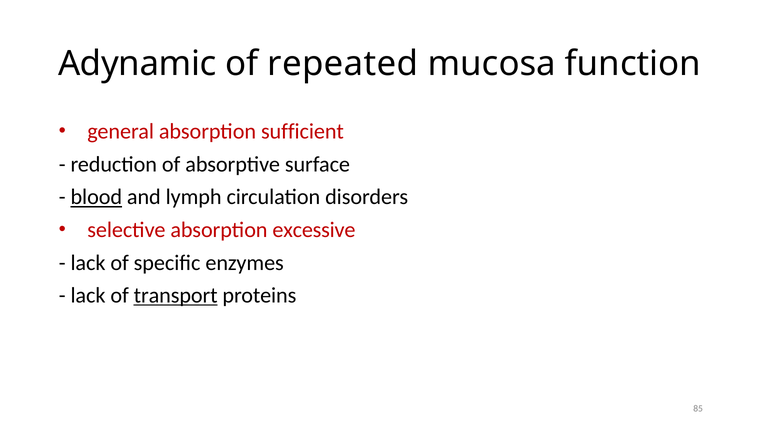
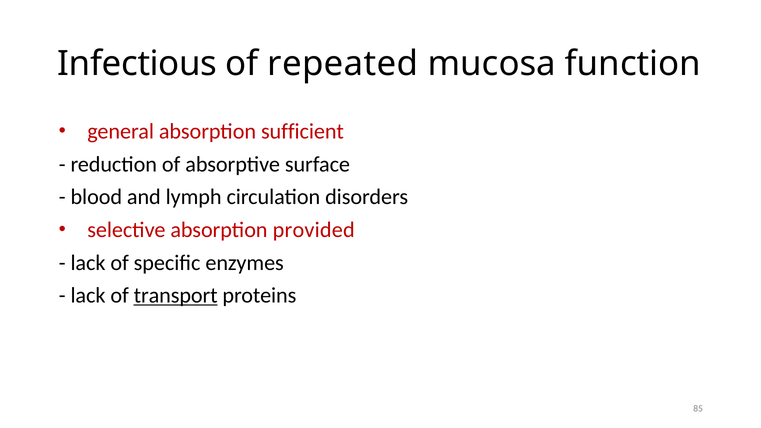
Adynamic: Adynamic -> Infectious
blood underline: present -> none
excessive: excessive -> provided
